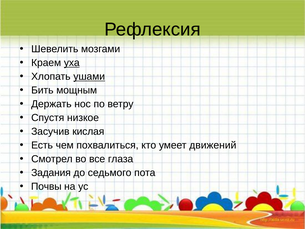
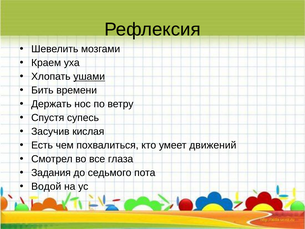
уха underline: present -> none
мощным: мощным -> времени
низкое: низкое -> супесь
Почвы: Почвы -> Водой
